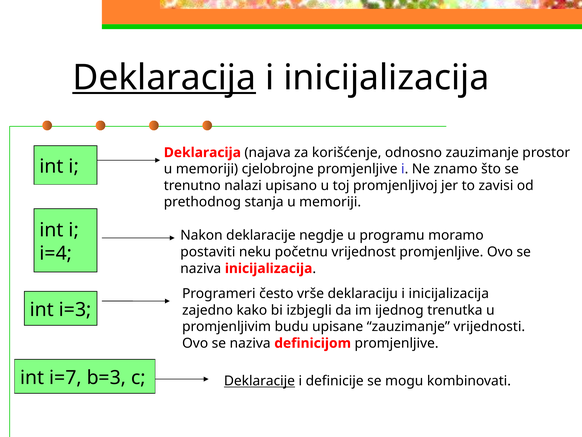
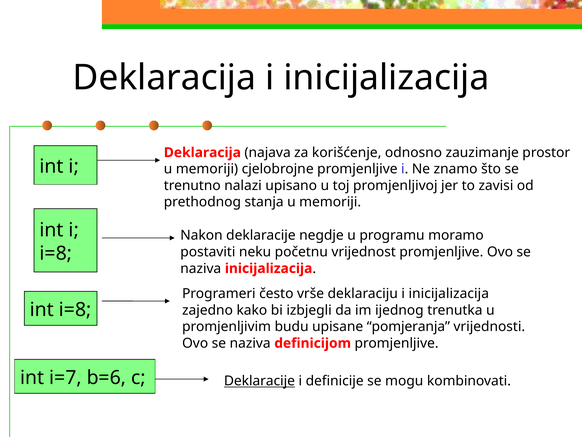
Deklaracija at (164, 78) underline: present -> none
i=4 at (56, 253): i=4 -> i=8
int i=3: i=3 -> i=8
upisane zauzimanje: zauzimanje -> pomjeranja
b=3: b=3 -> b=6
